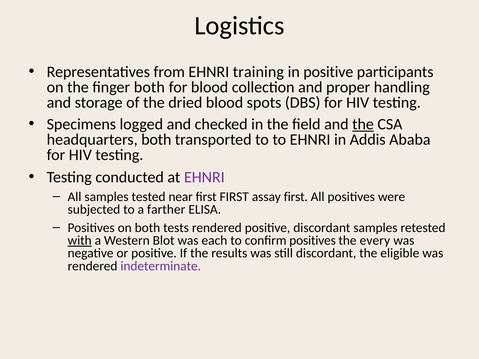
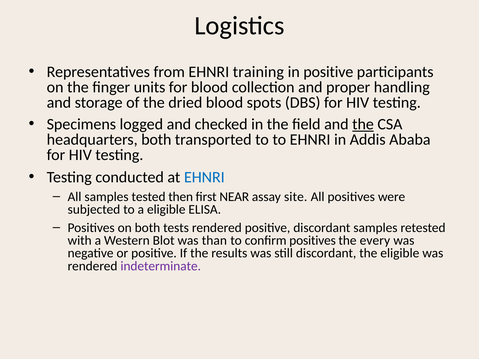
finger both: both -> units
EHNRI at (204, 177) colour: purple -> blue
near: near -> then
first FIRST: FIRST -> NEAR
assay first: first -> site
a farther: farther -> eligible
with underline: present -> none
each: each -> than
